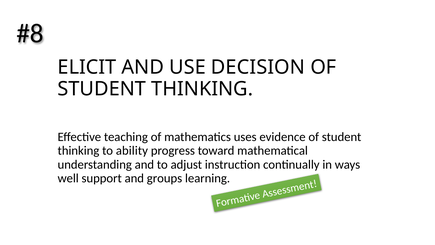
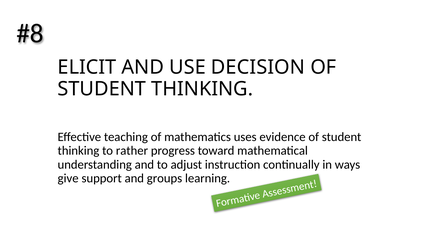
ability: ability -> rather
well: well -> give
